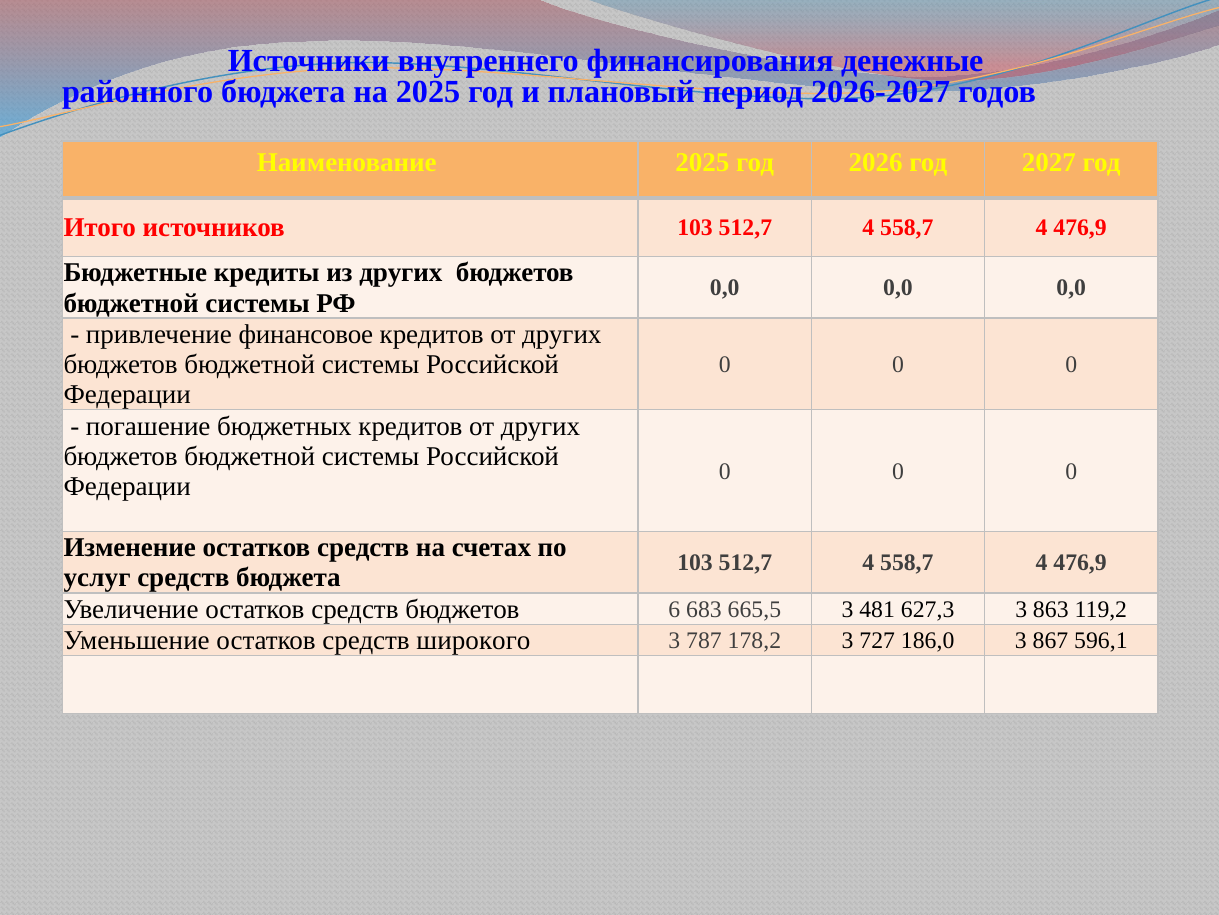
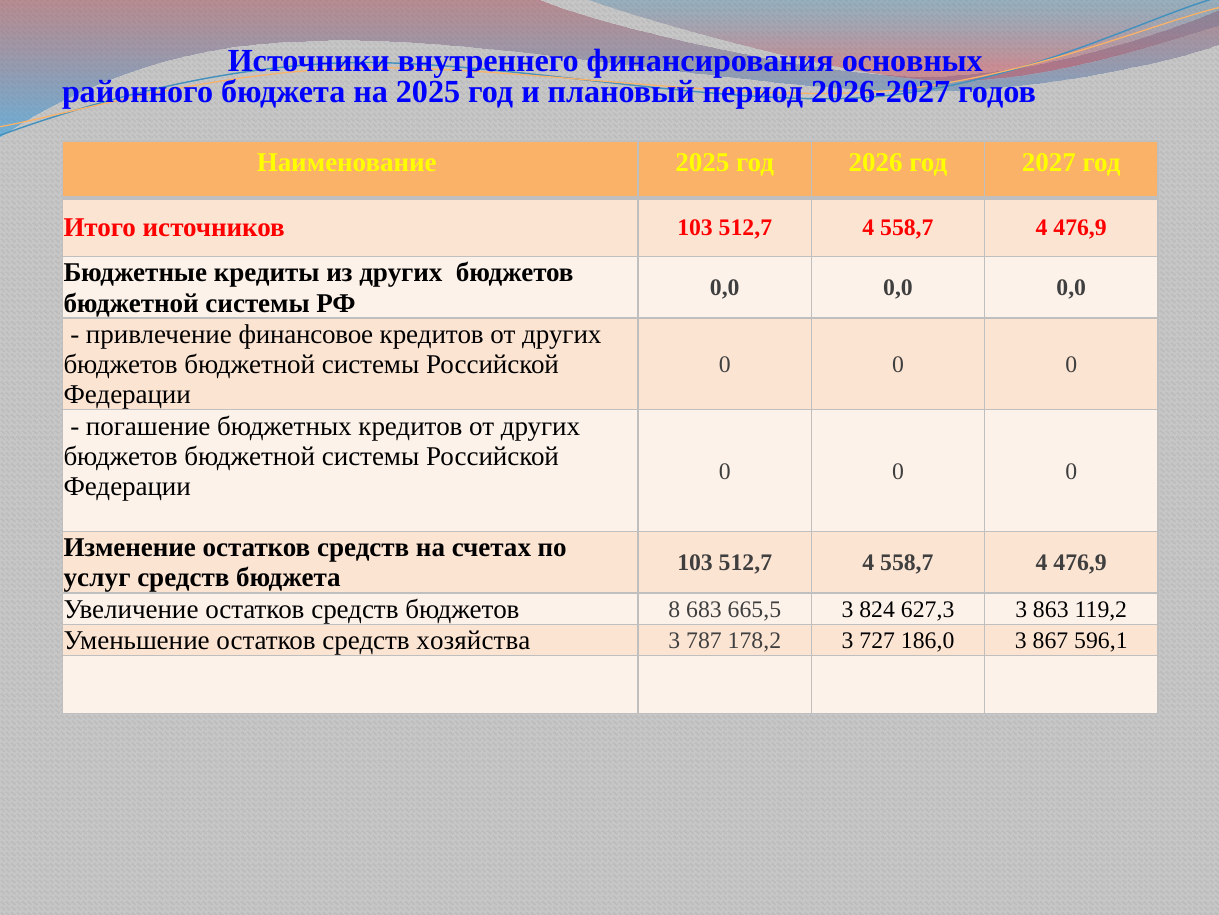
денежные: денежные -> основных
6: 6 -> 8
481: 481 -> 824
широкого: широкого -> хозяйства
